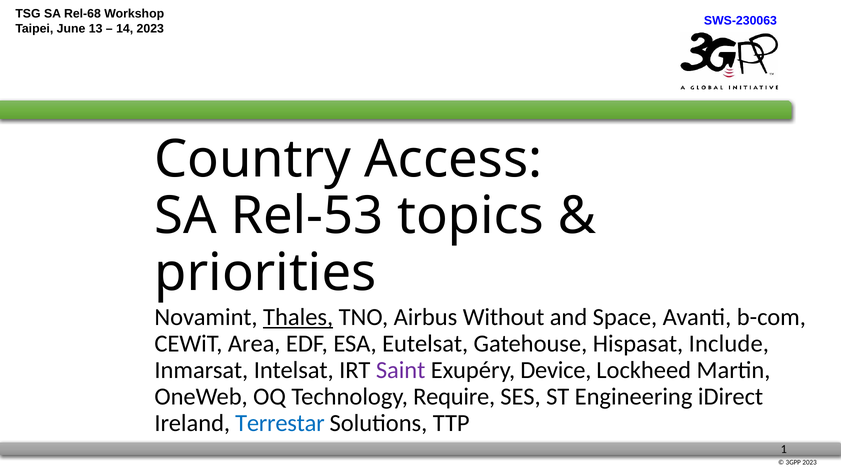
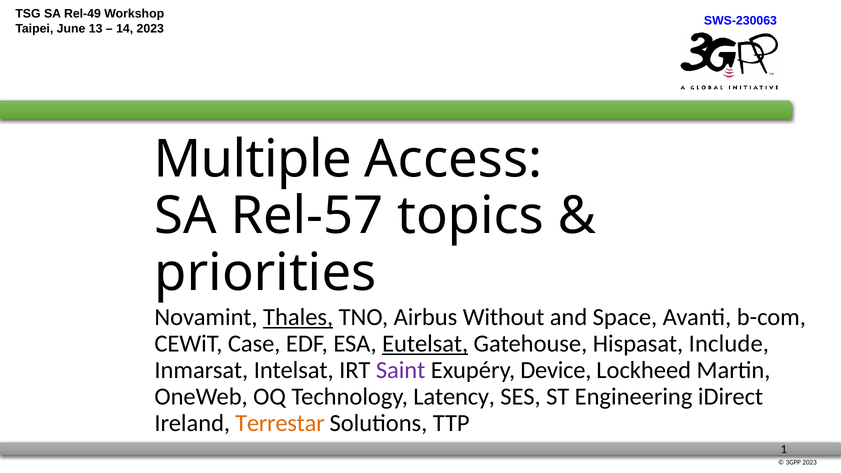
Rel-68: Rel-68 -> Rel-49
Country: Country -> Multiple
Rel-53: Rel-53 -> Rel-57
Area: Area -> Case
Eutelsat underline: none -> present
Require: Require -> Latency
Terrestar colour: blue -> orange
